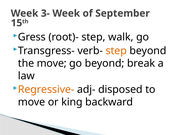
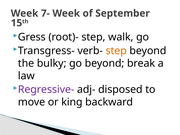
3-: 3- -> 7-
the move: move -> bulky
Regressive- colour: orange -> purple
